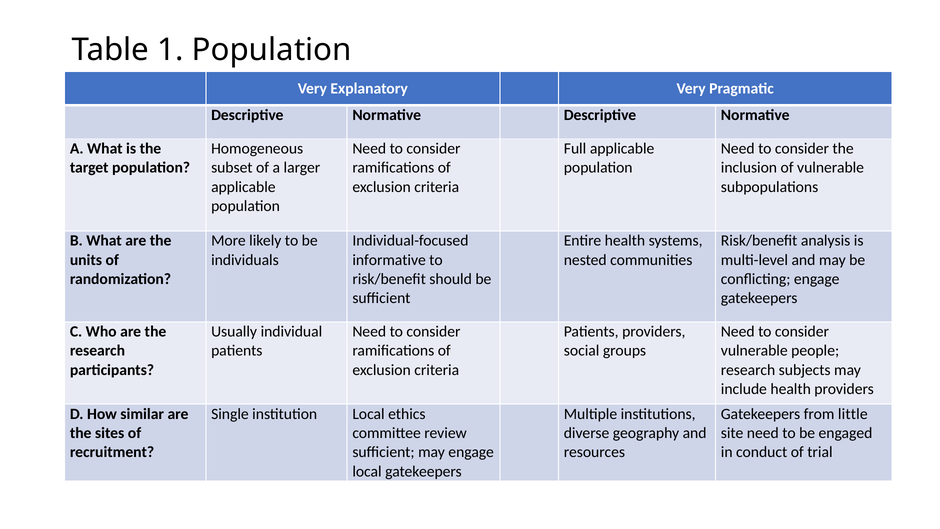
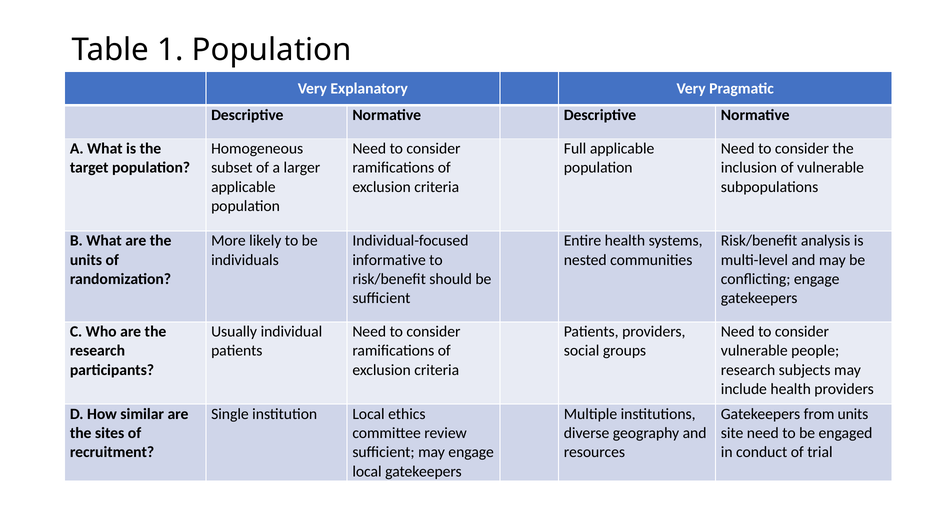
from little: little -> units
